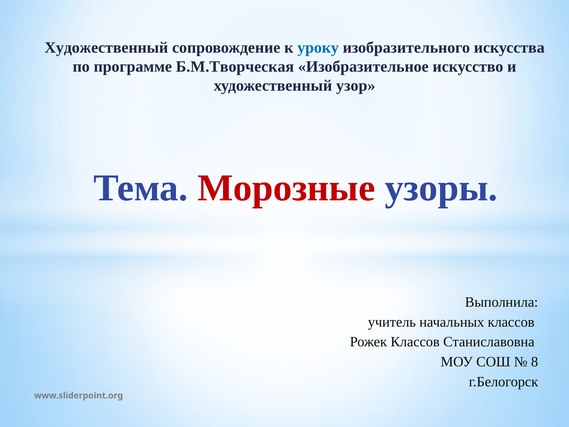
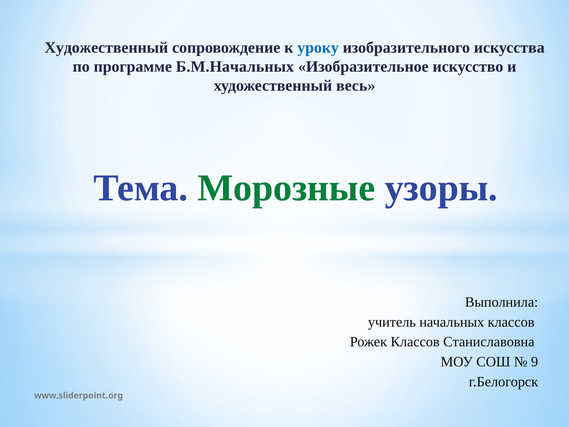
Б.М.Творческая: Б.М.Творческая -> Б.М.Начальных
узор: узор -> весь
Морозные colour: red -> green
8: 8 -> 9
